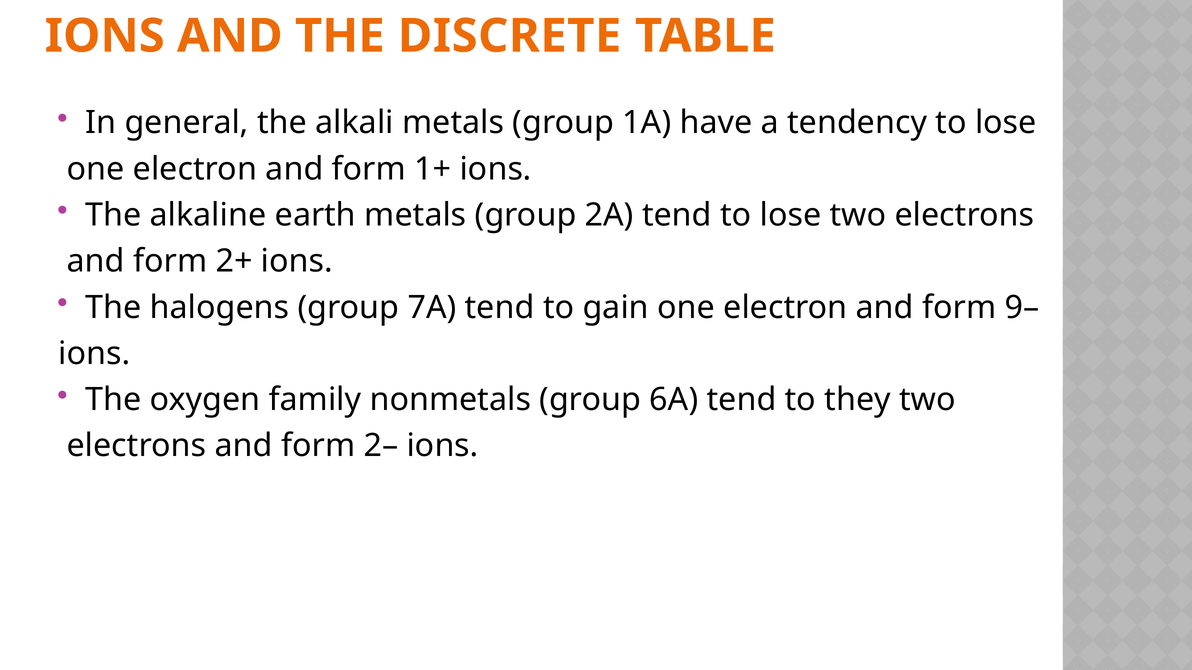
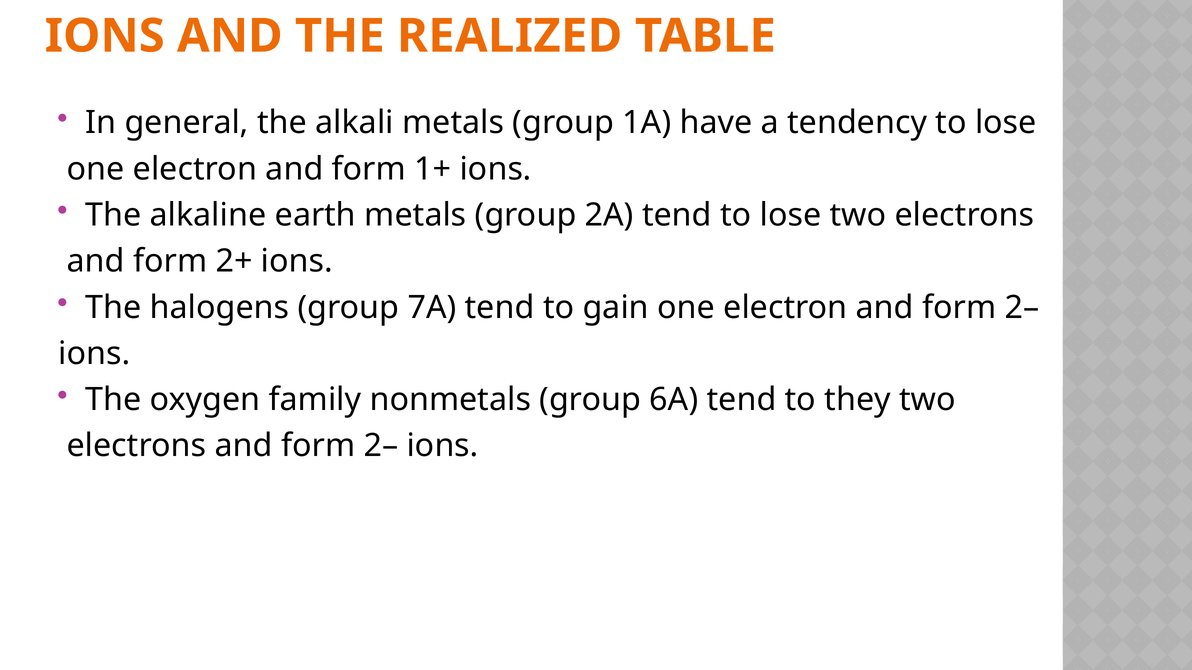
DISCRETE: DISCRETE -> REALIZED
electron and form 9–: 9– -> 2–
